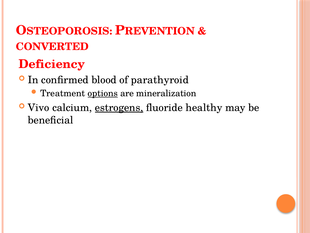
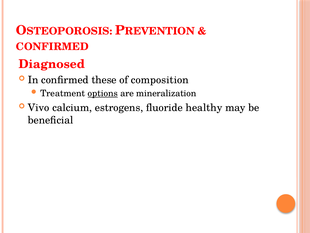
CONVERTED at (52, 47): CONVERTED -> CONFIRMED
Deficiency: Deficiency -> Diagnosed
blood: blood -> these
parathyroid: parathyroid -> composition
estrogens underline: present -> none
